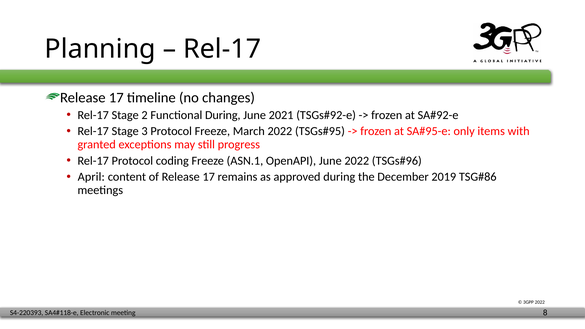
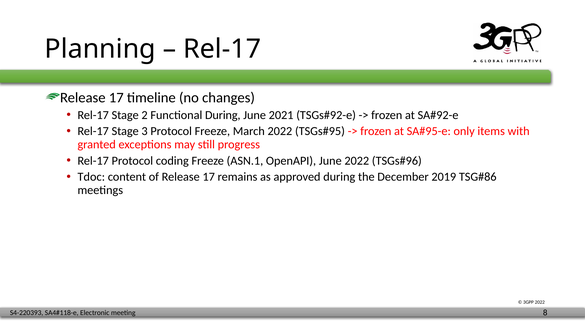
April: April -> Tdoc
